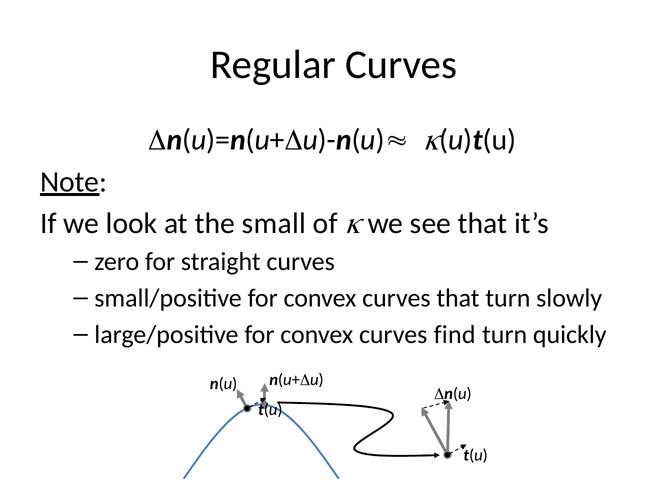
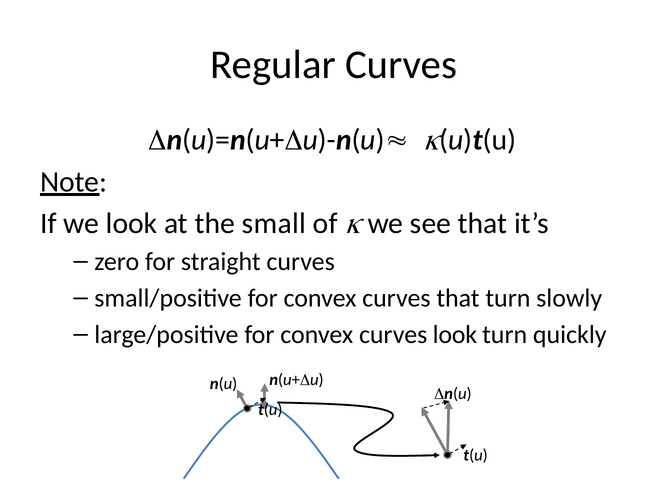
curves find: find -> look
